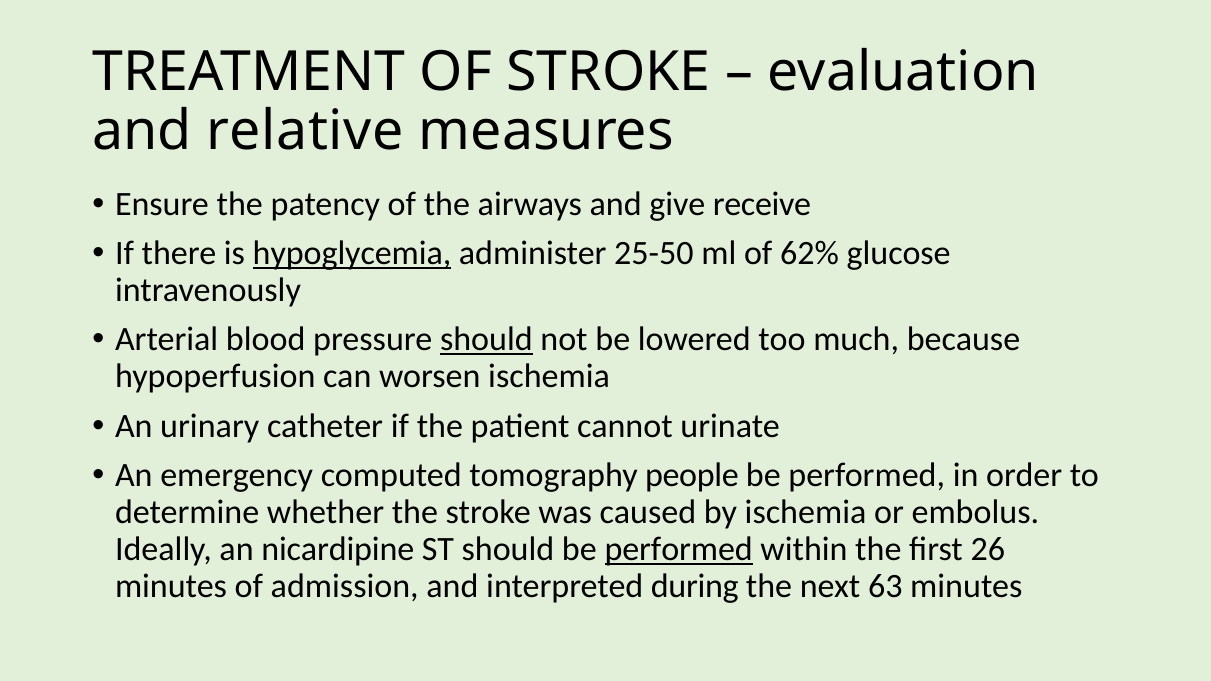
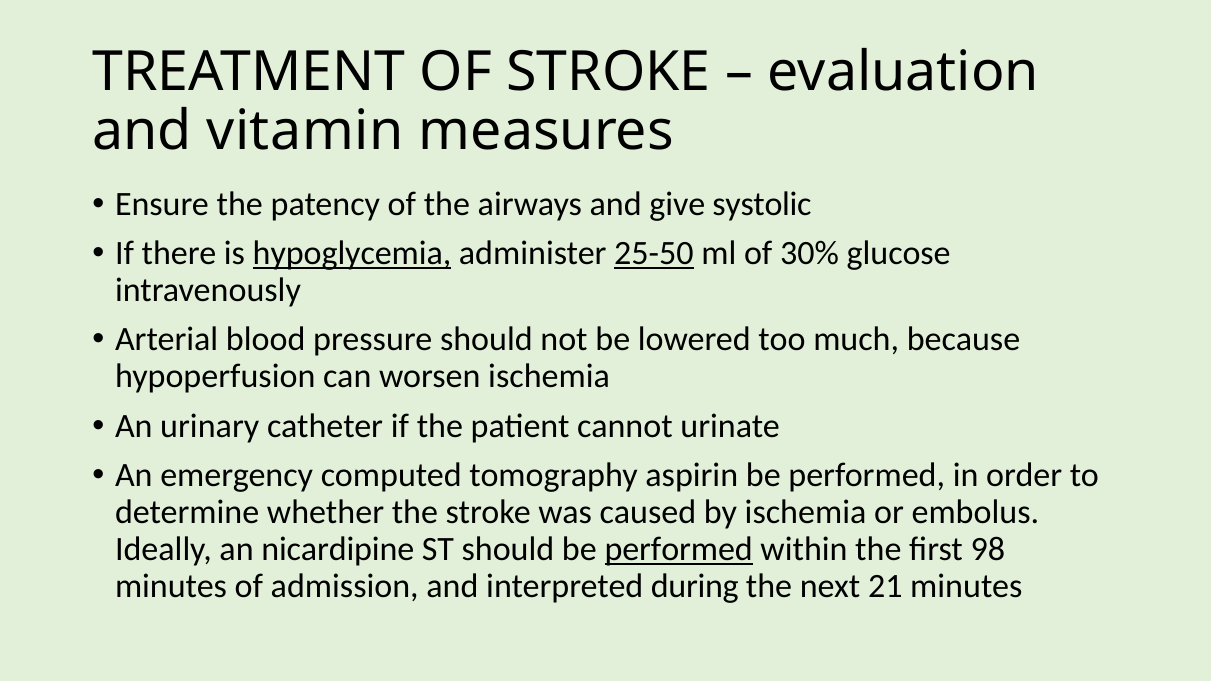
relative: relative -> vitamin
receive: receive -> systolic
25-50 underline: none -> present
62%: 62% -> 30%
should at (486, 340) underline: present -> none
people: people -> aspirin
26: 26 -> 98
63: 63 -> 21
